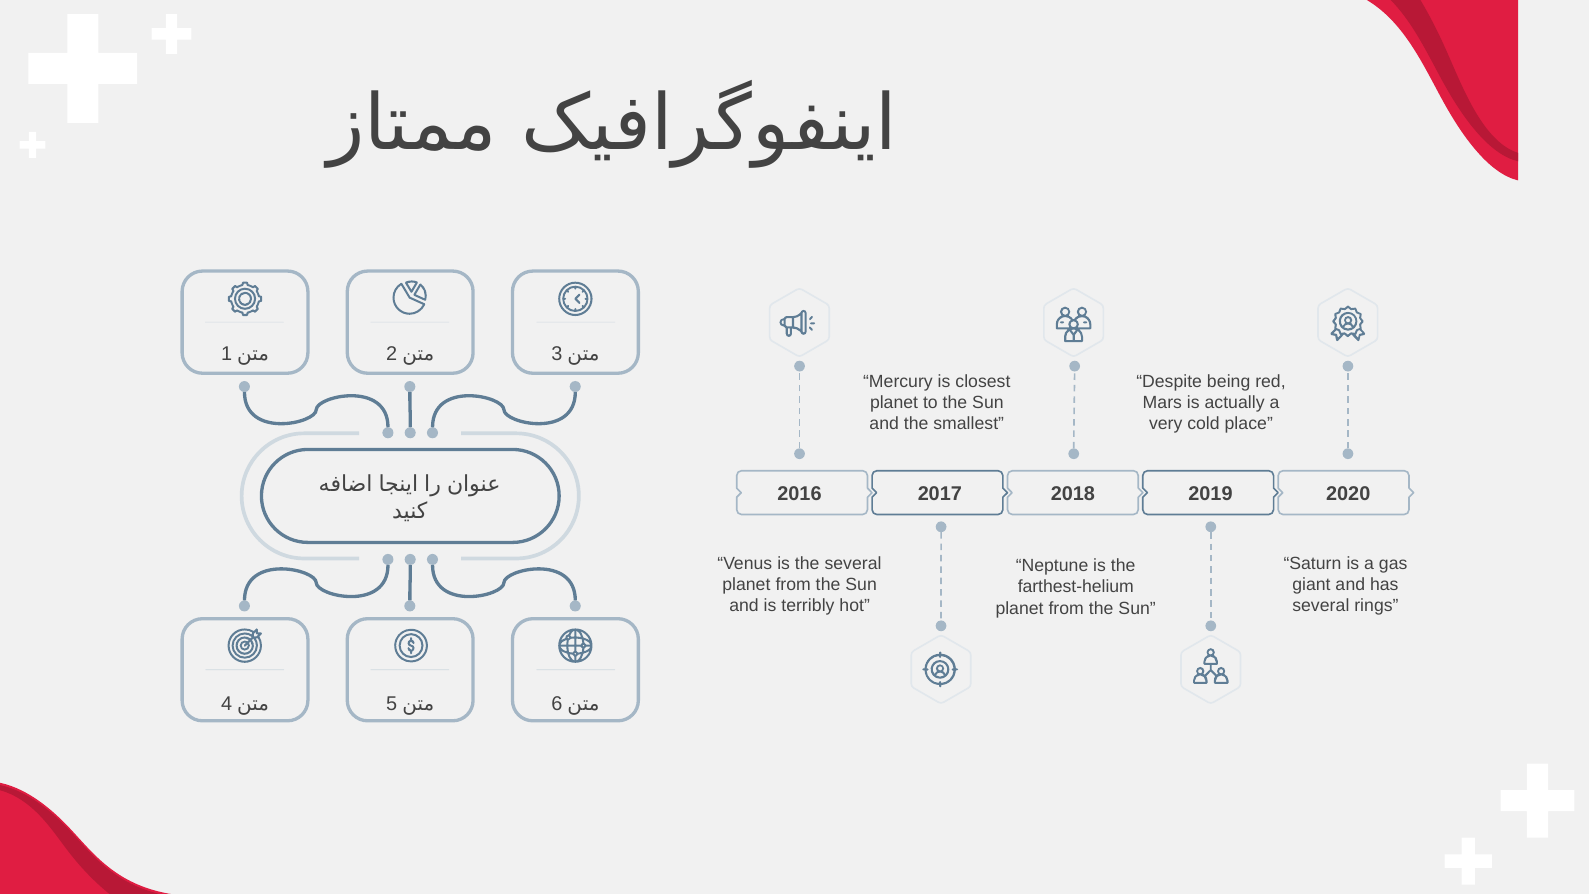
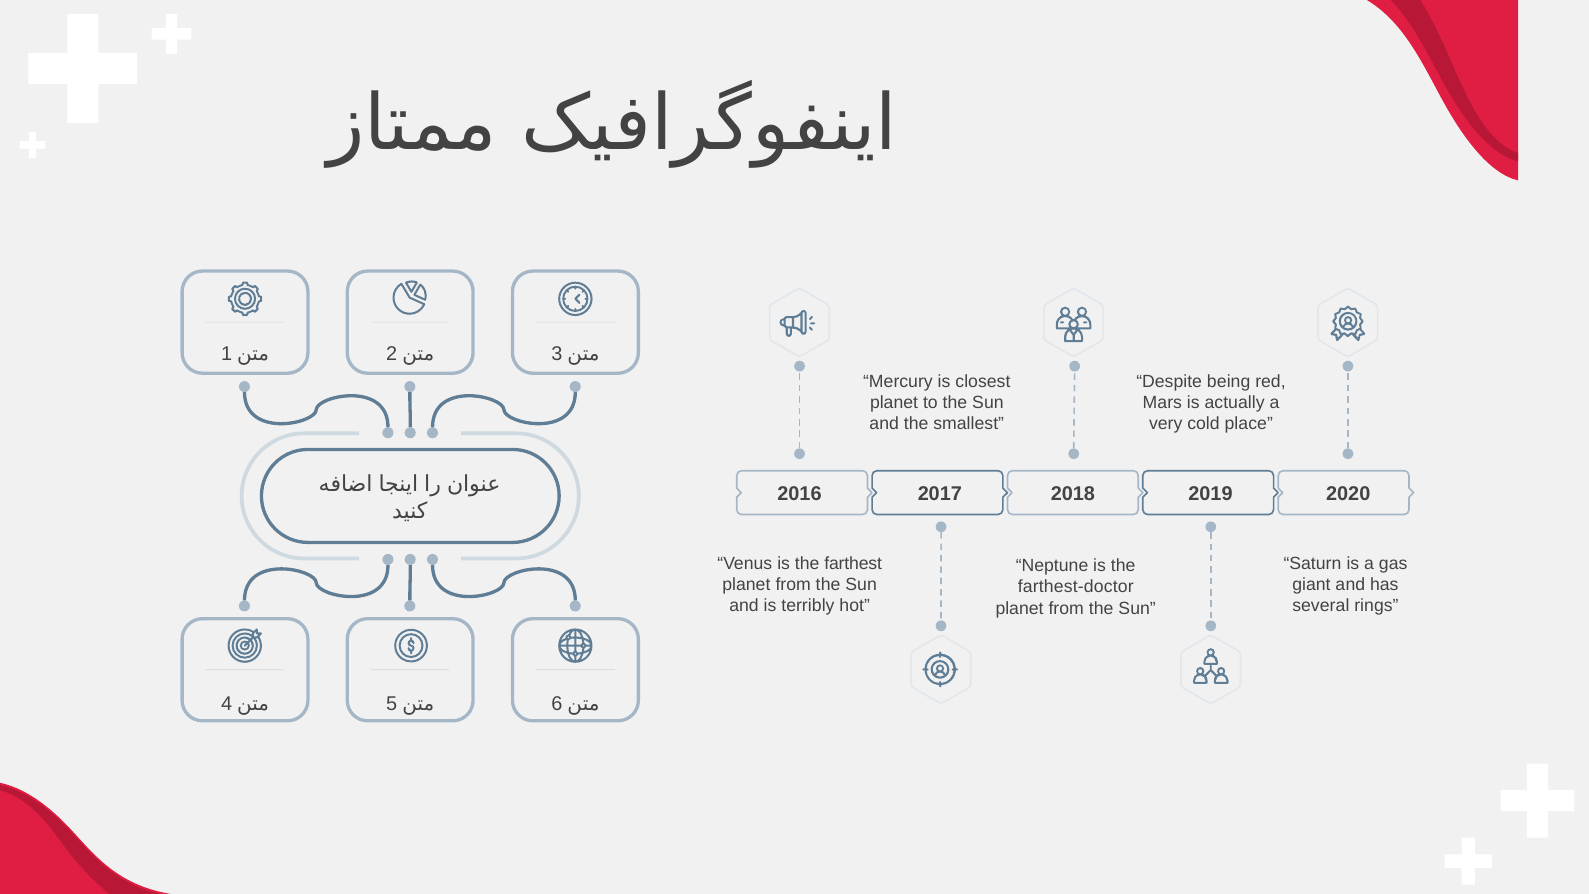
the several: several -> farthest
farthest-helium: farthest-helium -> farthest-doctor
